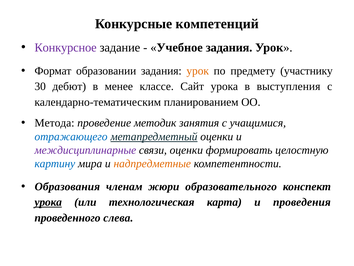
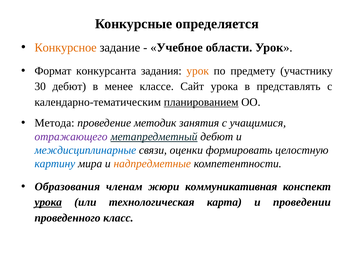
компетенций: компетенций -> определяется
Конкурсное colour: purple -> orange
Учебное задания: задания -> области
образовании: образовании -> конкурсанта
выступления: выступления -> представлять
планированием underline: none -> present
отражающего colour: blue -> purple
метапредметный оценки: оценки -> дебют
междисциплинарные colour: purple -> blue
образовательного: образовательного -> коммуникативная
проведения: проведения -> проведении
слева: слева -> класс
